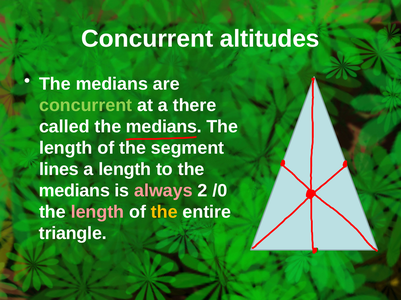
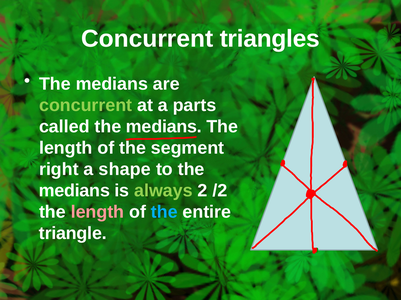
altitudes: altitudes -> triangles
there: there -> parts
lines: lines -> right
a length: length -> shape
always colour: pink -> light green
/0: /0 -> /2
the at (164, 212) colour: yellow -> light blue
